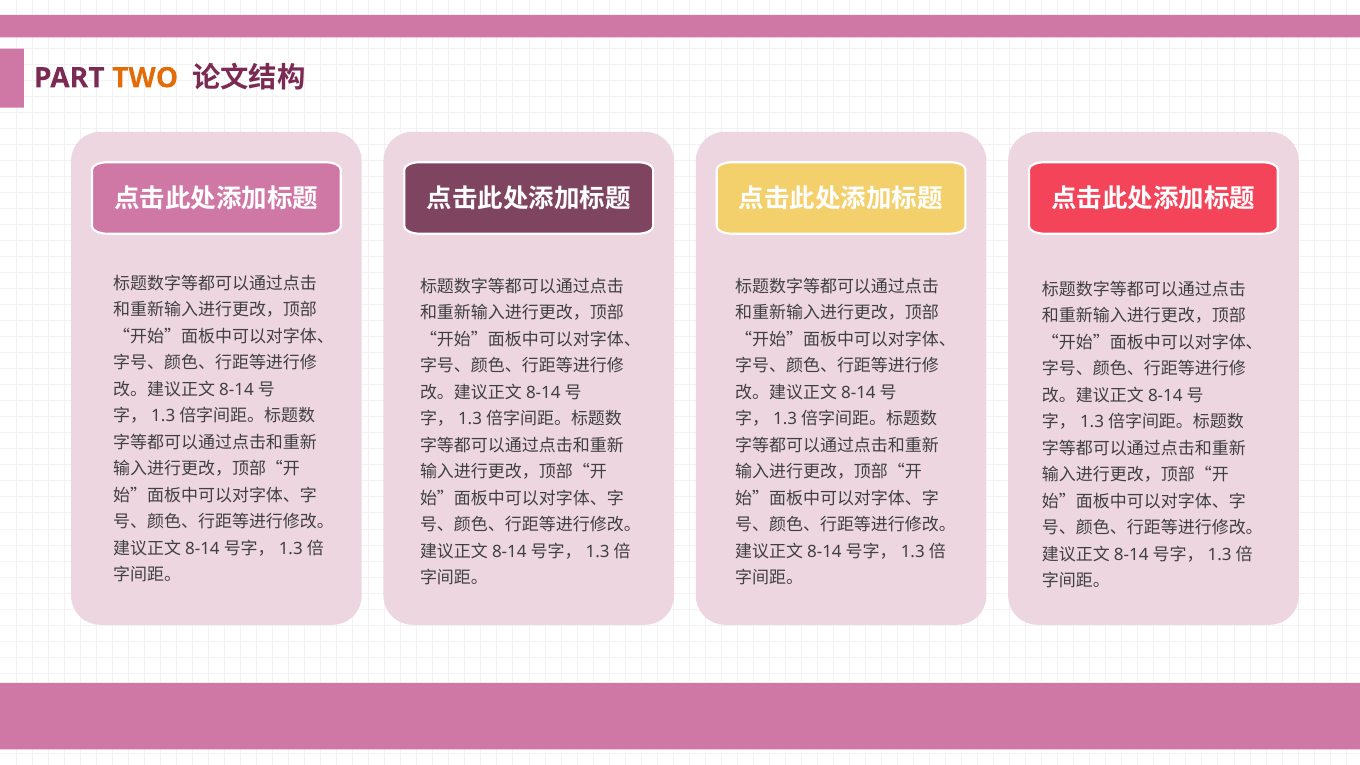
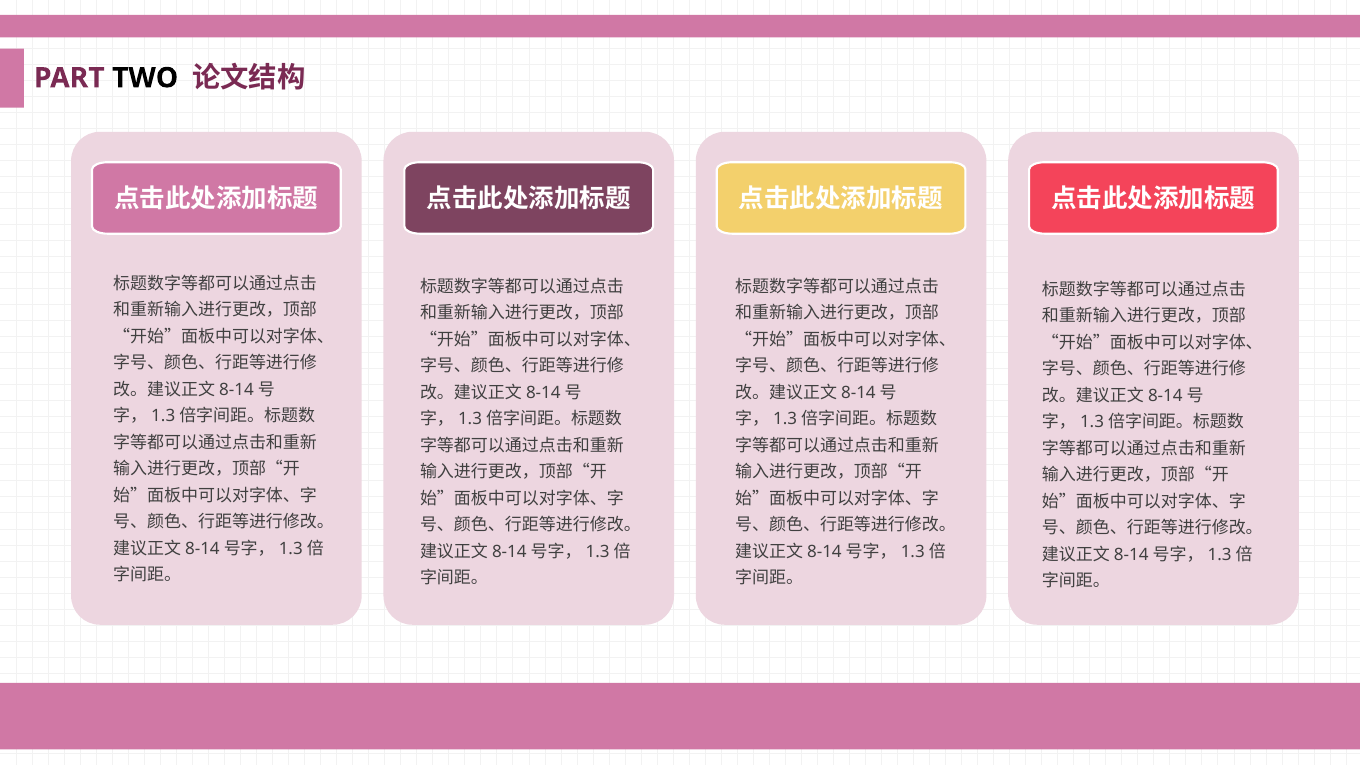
TWO colour: orange -> black
